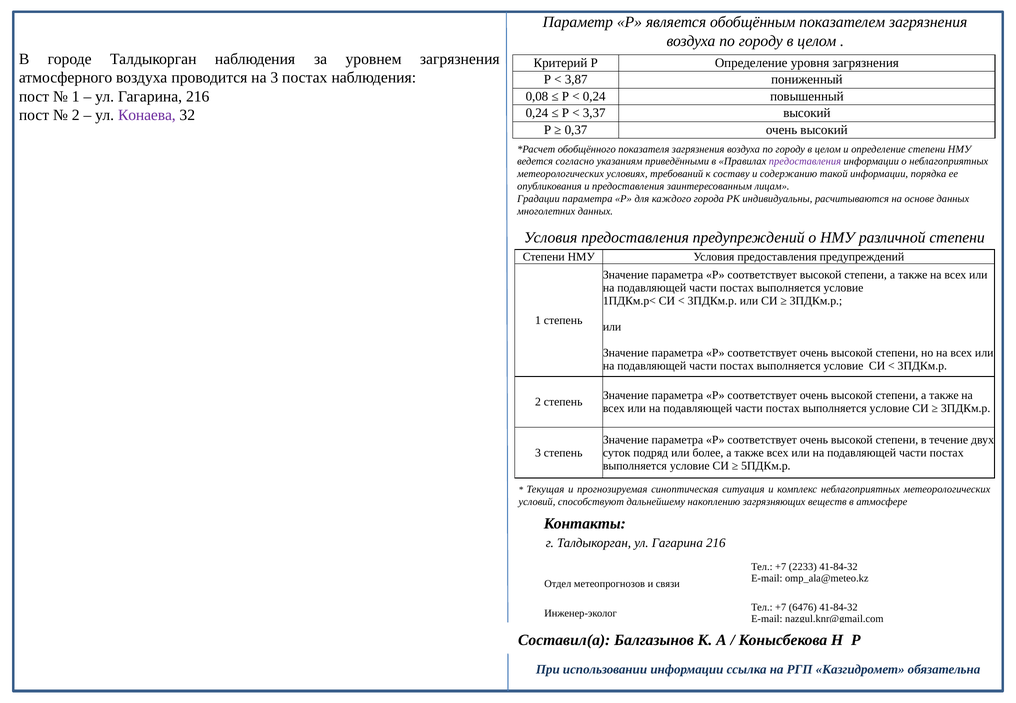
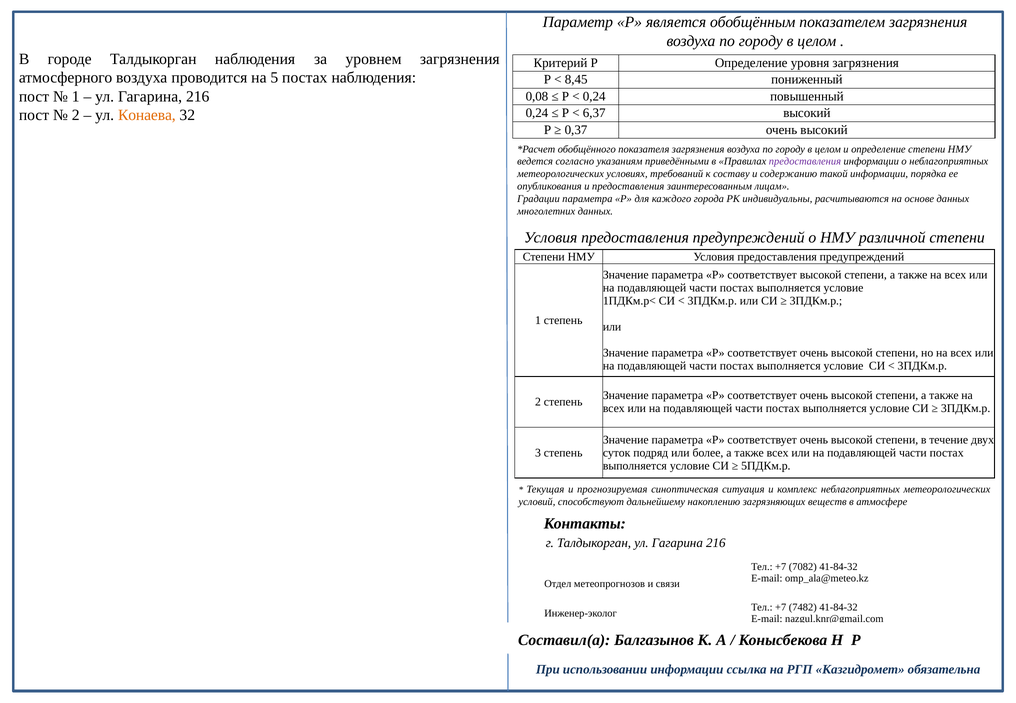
на 3: 3 -> 5
3,87: 3,87 -> 8,45
3,37: 3,37 -> 6,37
Конаева colour: purple -> orange
2233: 2233 -> 7082
6476: 6476 -> 7482
